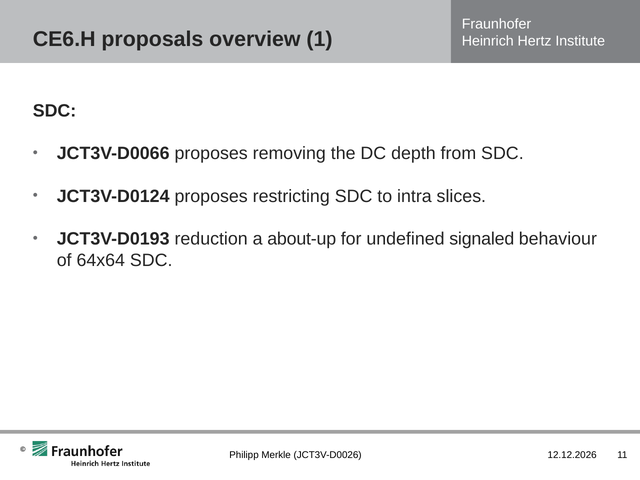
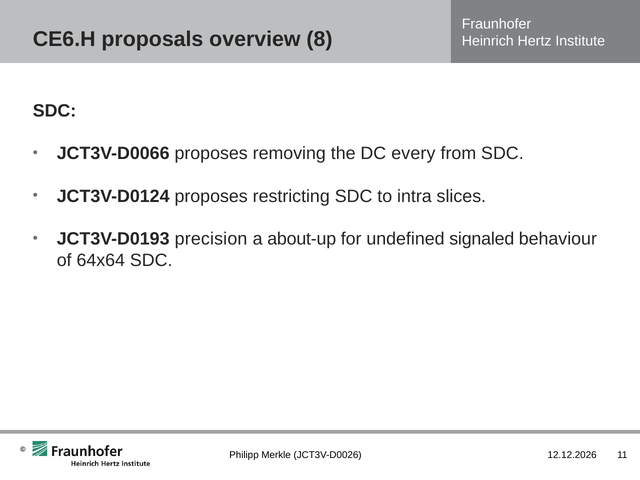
1: 1 -> 8
depth: depth -> every
reduction: reduction -> precision
